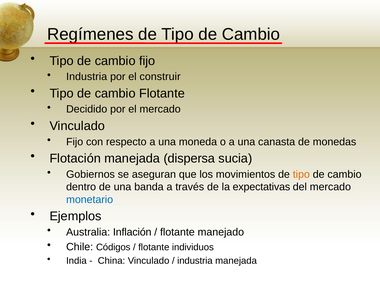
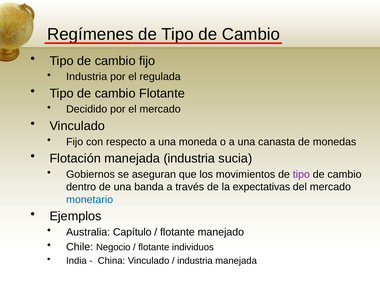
construir: construir -> regulada
manejada dispersa: dispersa -> industria
tipo at (301, 174) colour: orange -> purple
Inflación: Inflación -> Capítulo
Códigos: Códigos -> Negocio
